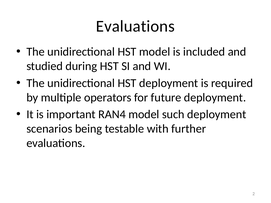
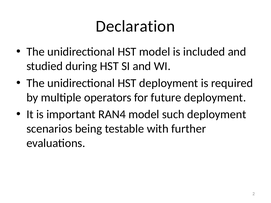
Evaluations at (135, 26): Evaluations -> Declaration
